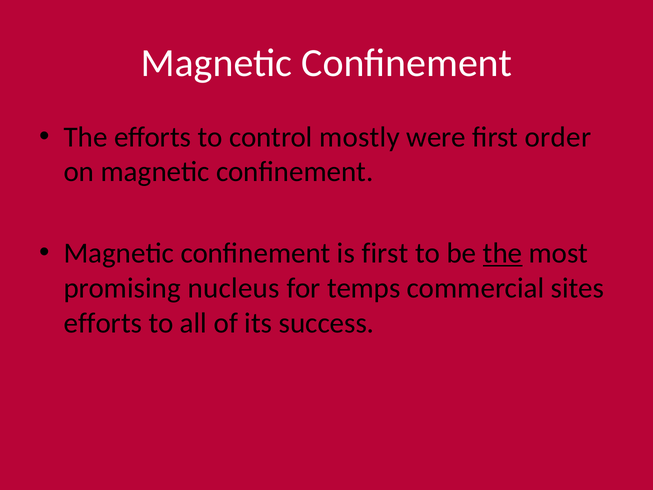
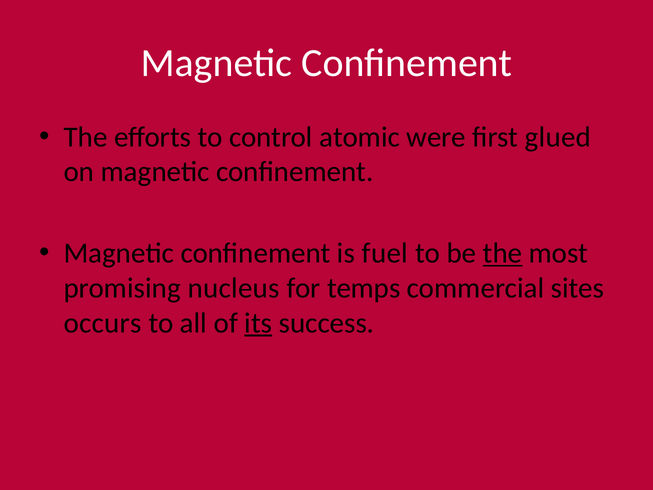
mostly: mostly -> atomic
order: order -> glued
is first: first -> fuel
efforts at (103, 323): efforts -> occurs
its underline: none -> present
